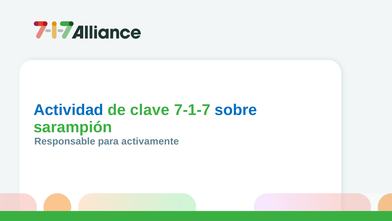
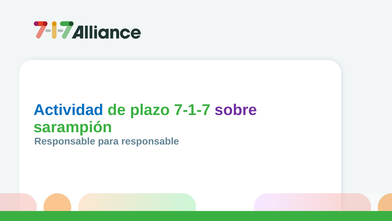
clave: clave -> plazo
sobre colour: blue -> purple
para activamente: activamente -> responsable
